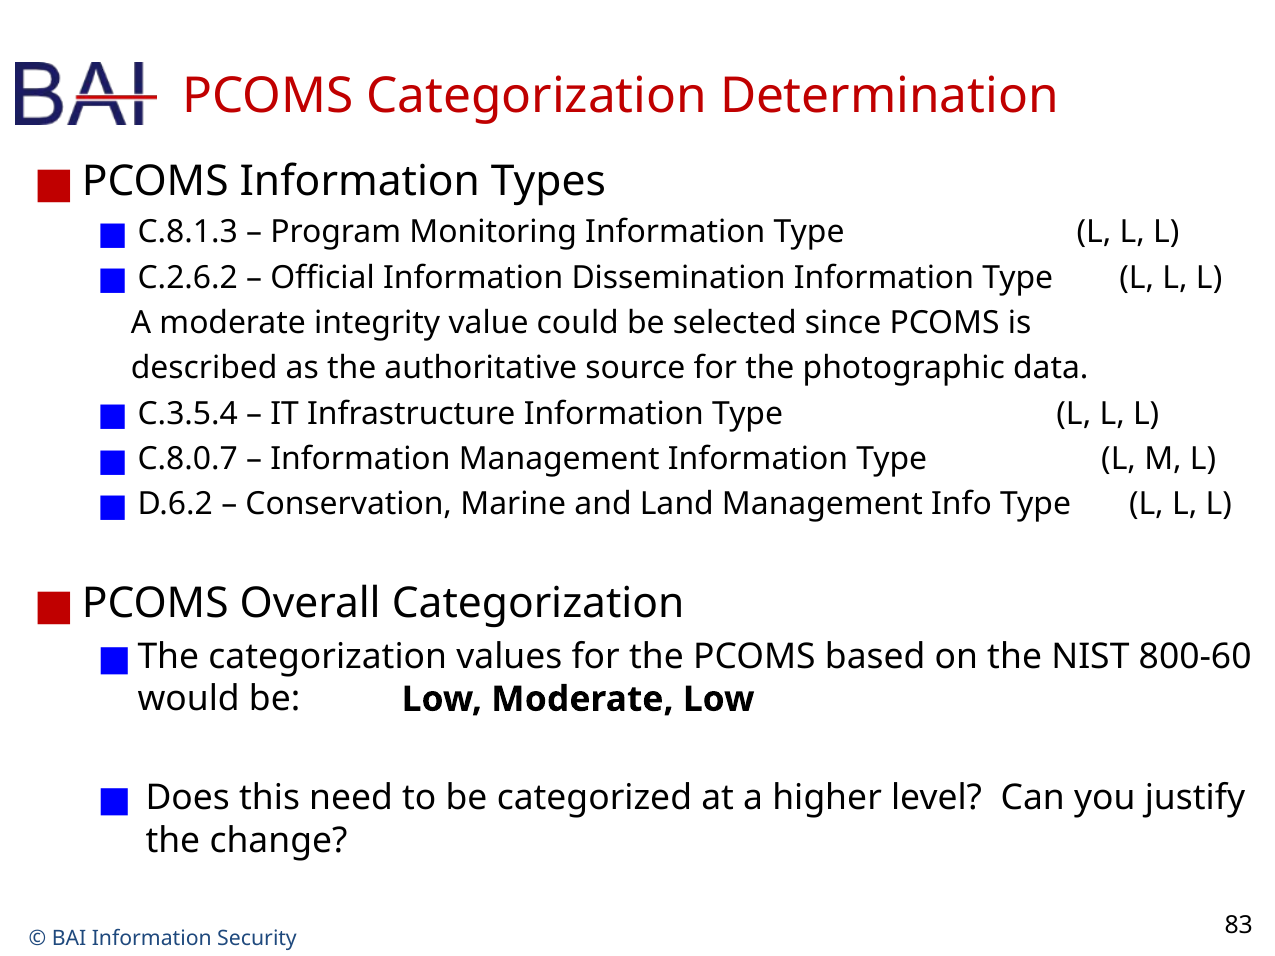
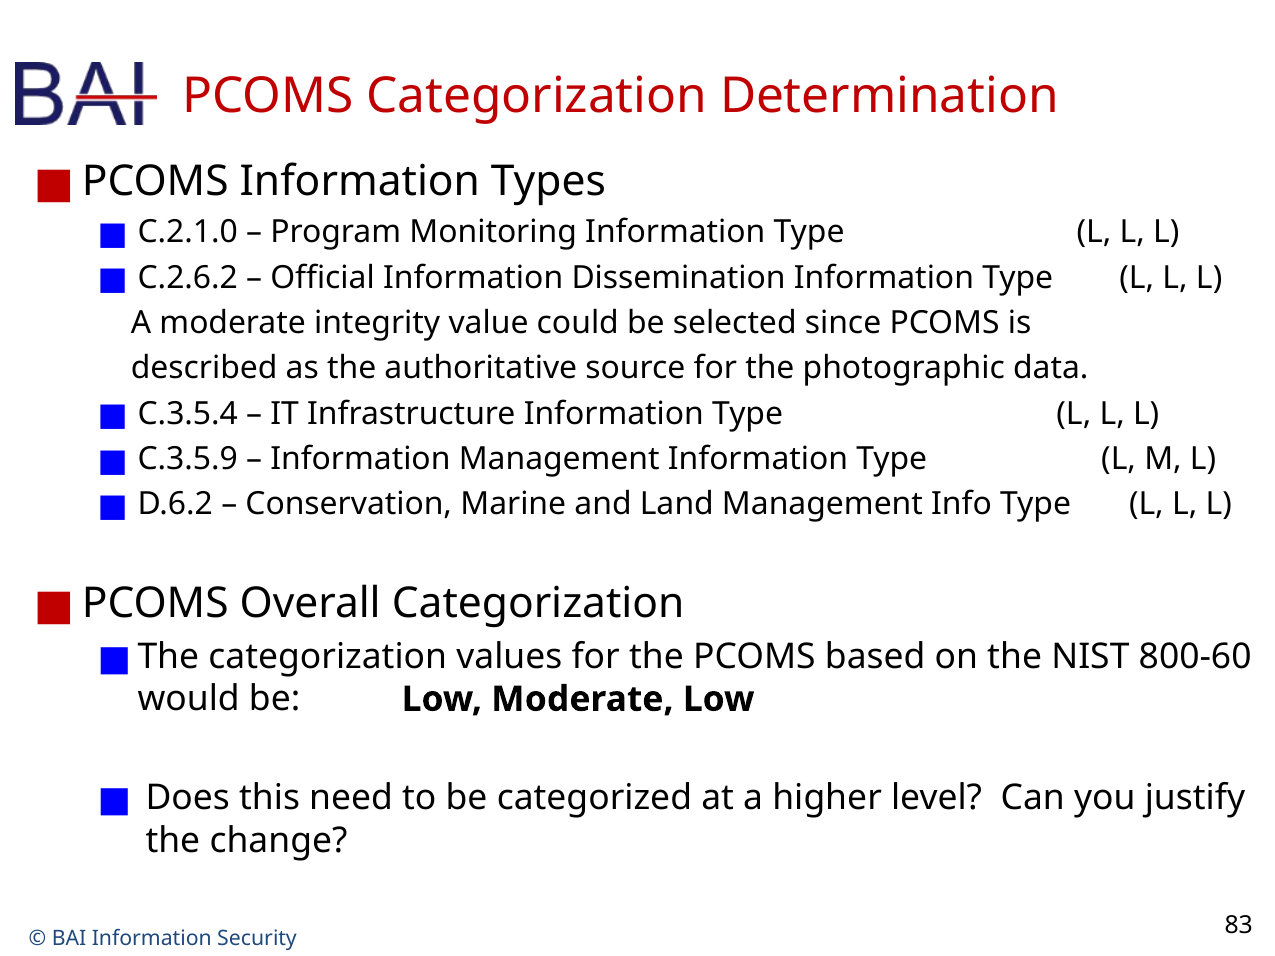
C.8.1.3: C.8.1.3 -> C.2.1.0
C.8.0.7: C.8.0.7 -> C.3.5.9
